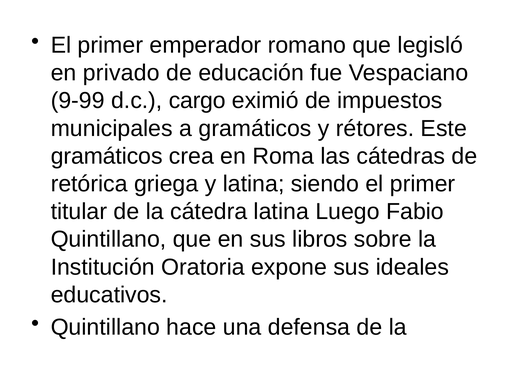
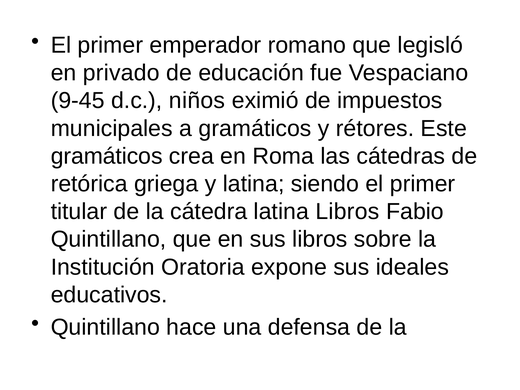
9-99: 9-99 -> 9-45
cargo: cargo -> niños
latina Luego: Luego -> Libros
